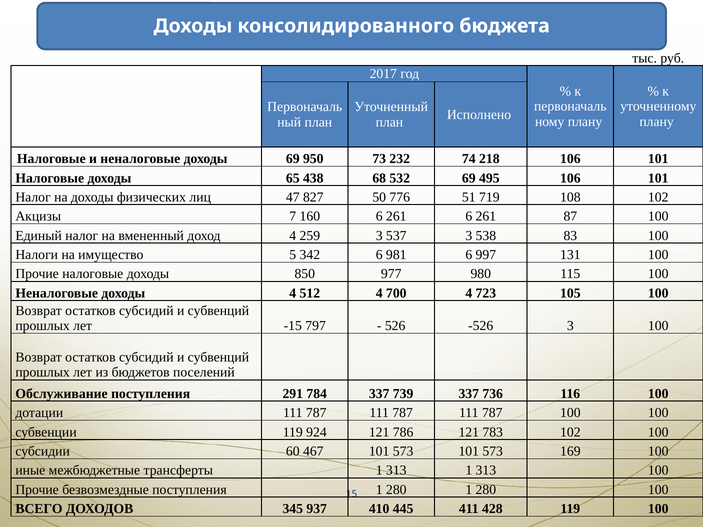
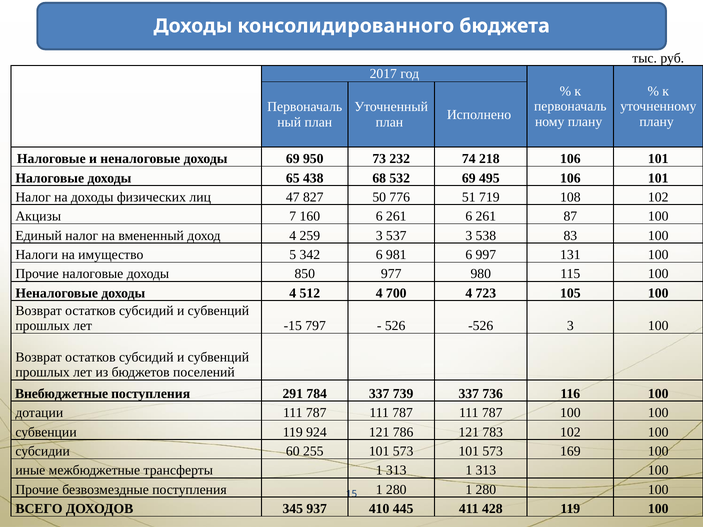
Обслуживание: Обслуживание -> Внебюджетные
467: 467 -> 255
